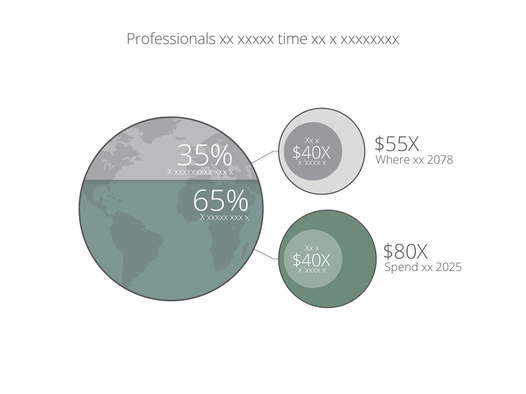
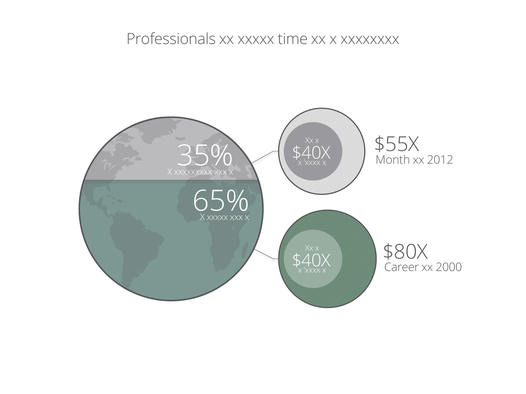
Where: Where -> Month
2078: 2078 -> 2012
Spend: Spend -> Career
2025: 2025 -> 2000
